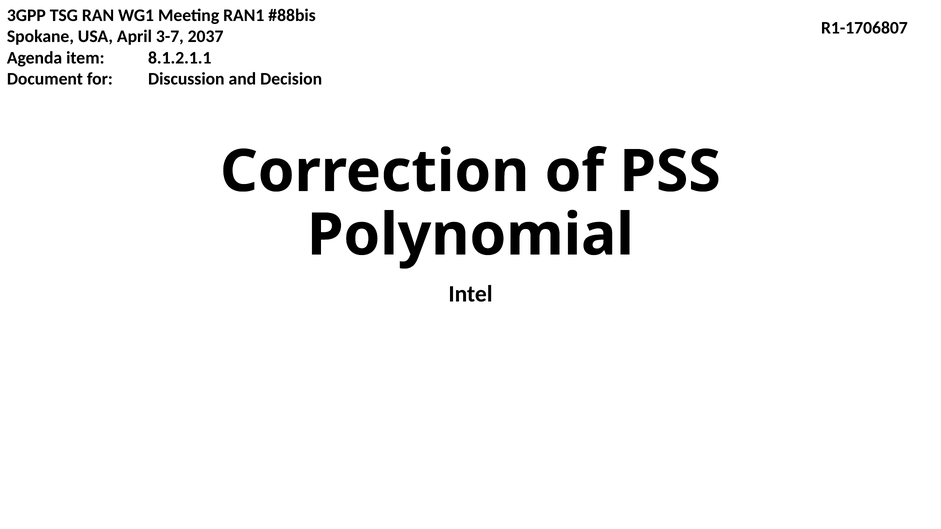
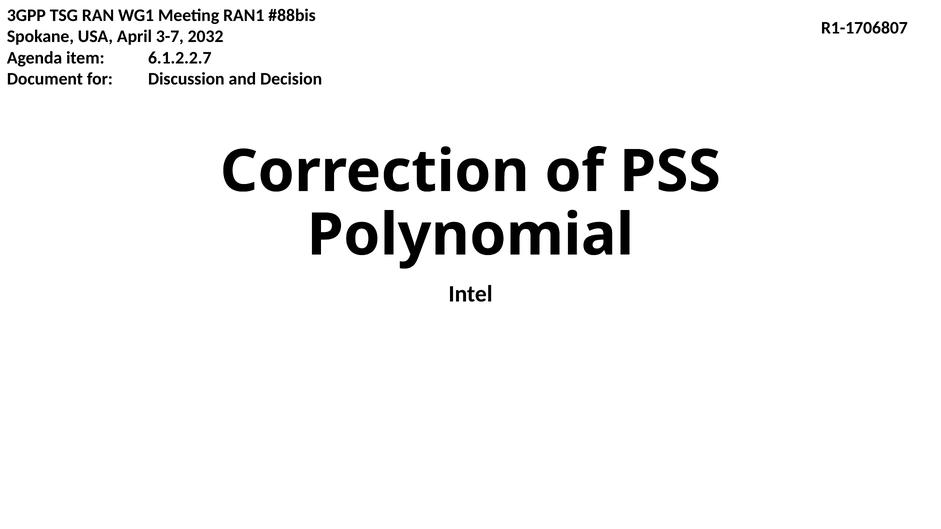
2037: 2037 -> 2032
8.1.2.1.1: 8.1.2.1.1 -> 6.1.2.2.7
